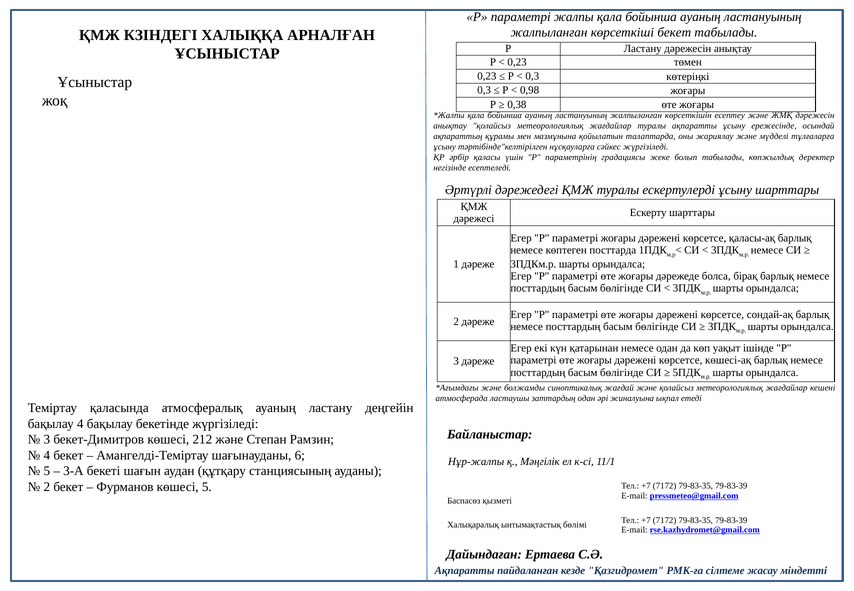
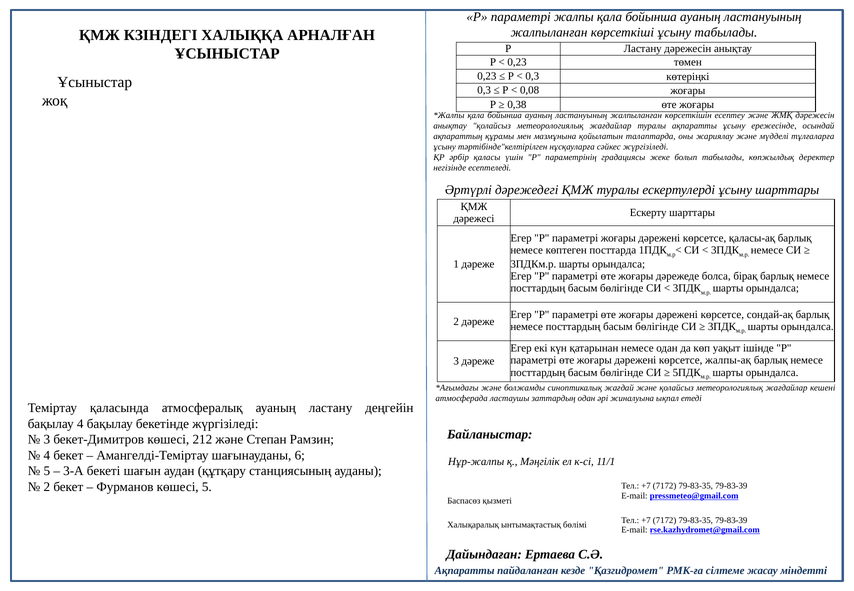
көрсеткіші бекет: бекет -> ұсыну
0,98: 0,98 -> 0,08
көшесі-ақ: көшесі-ақ -> жалпы-ақ
